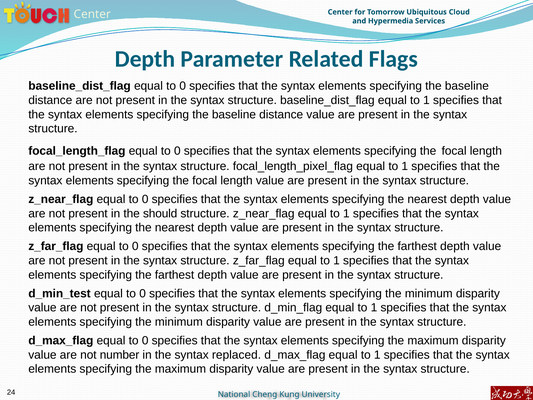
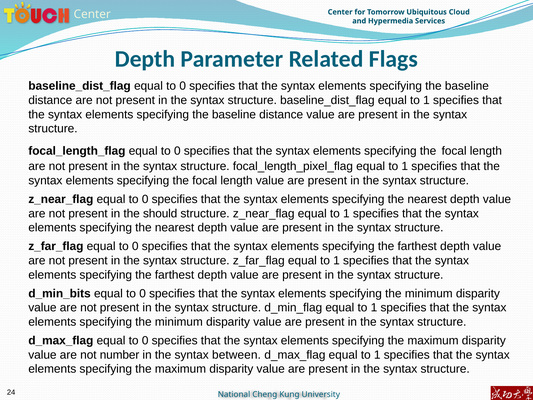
d_min_test: d_min_test -> d_min_bits
replaced: replaced -> between
